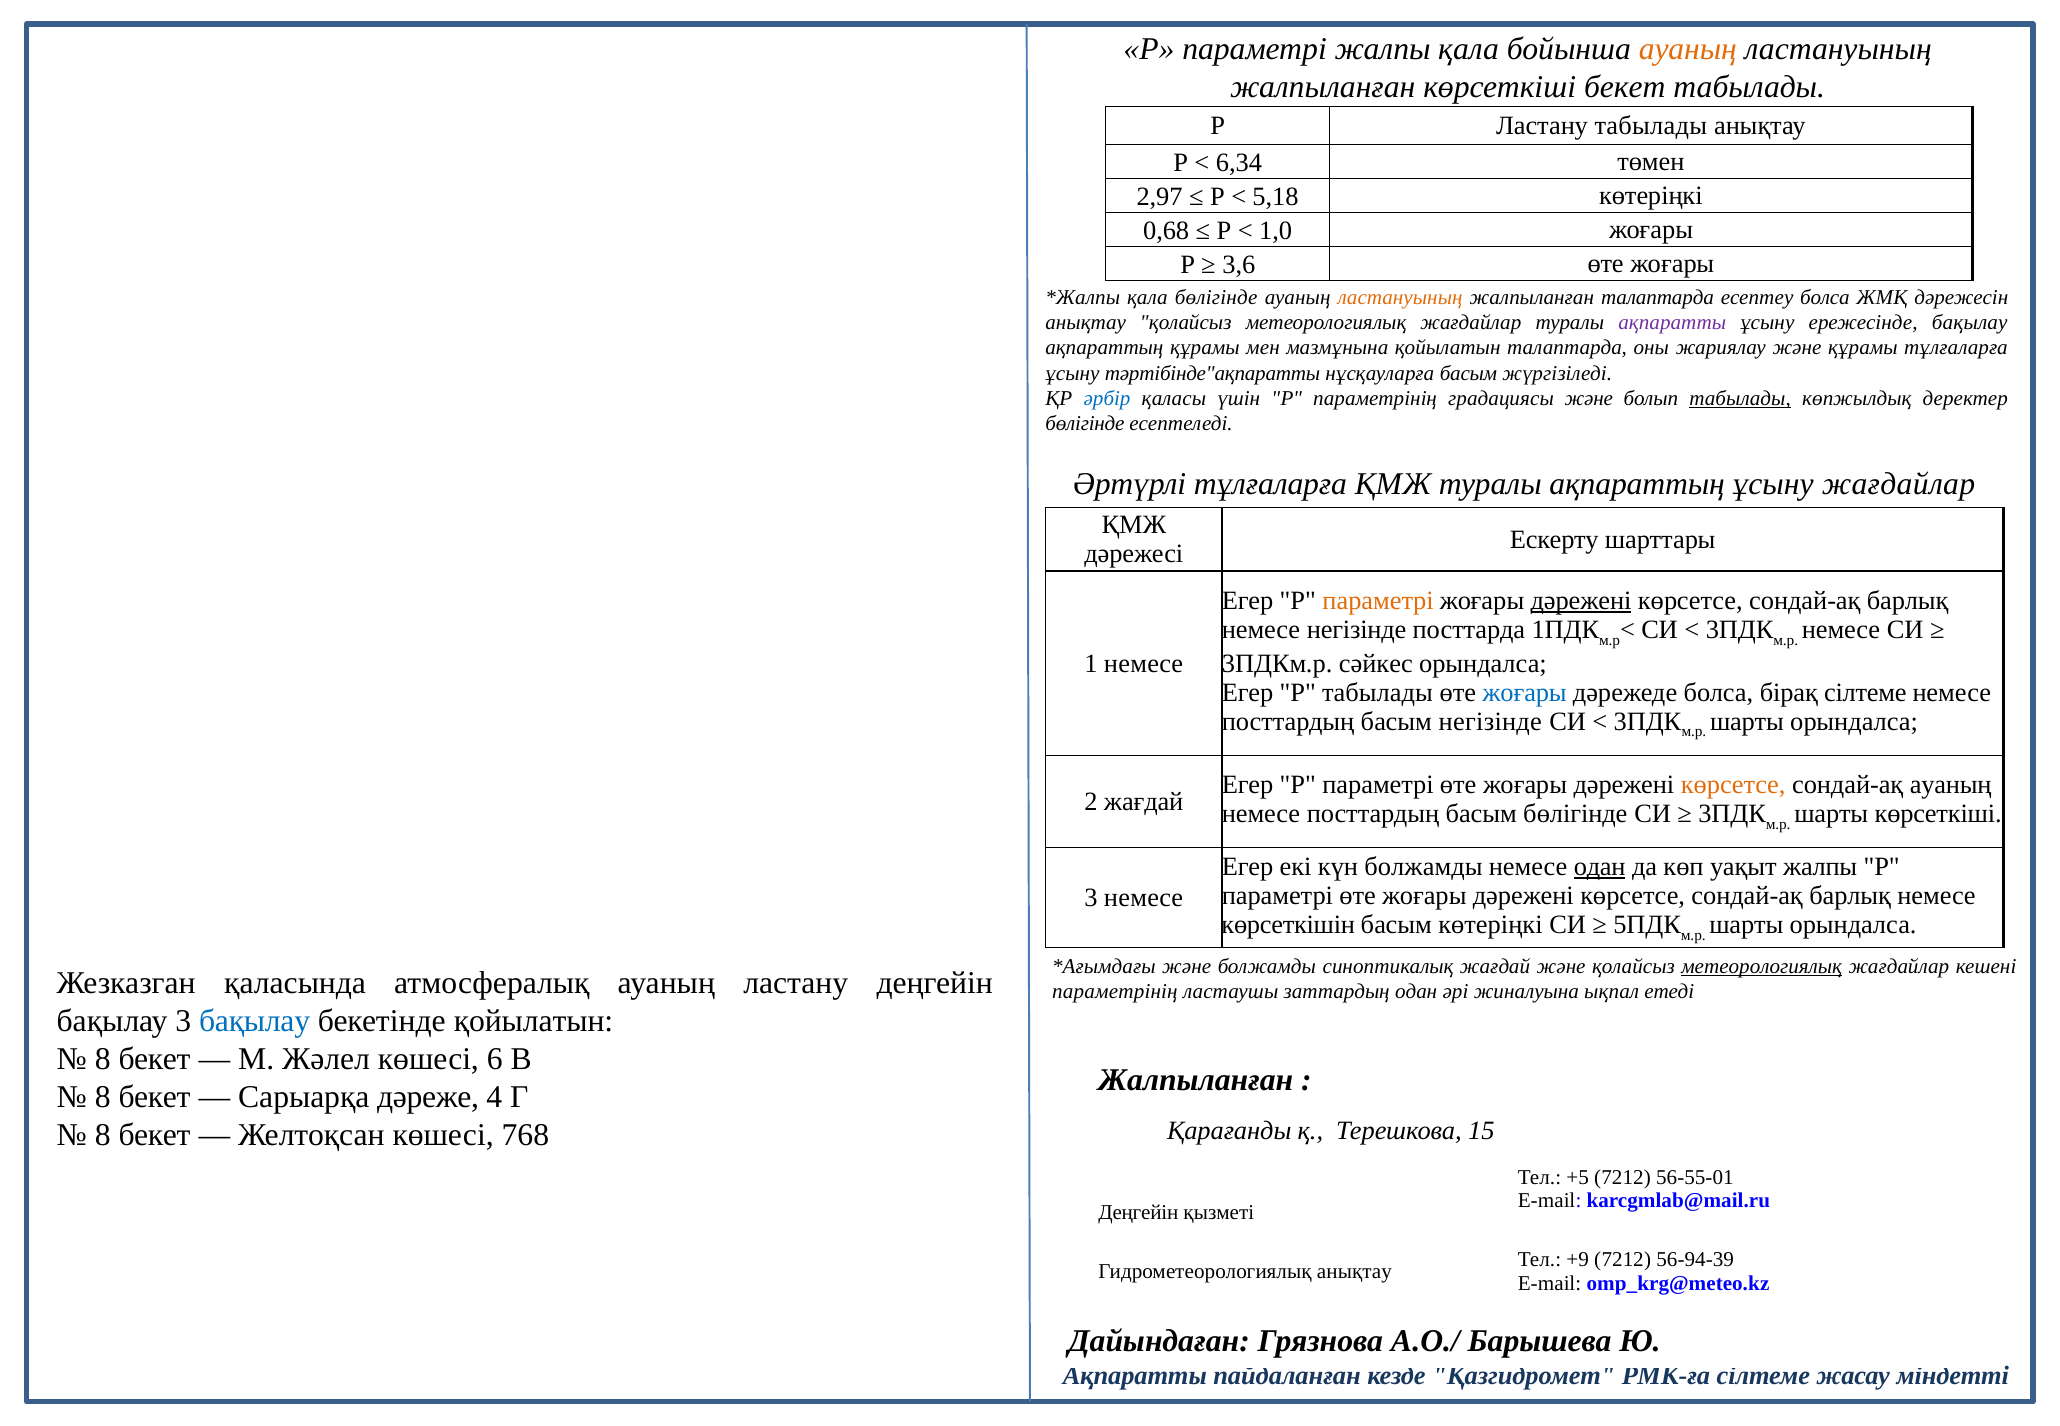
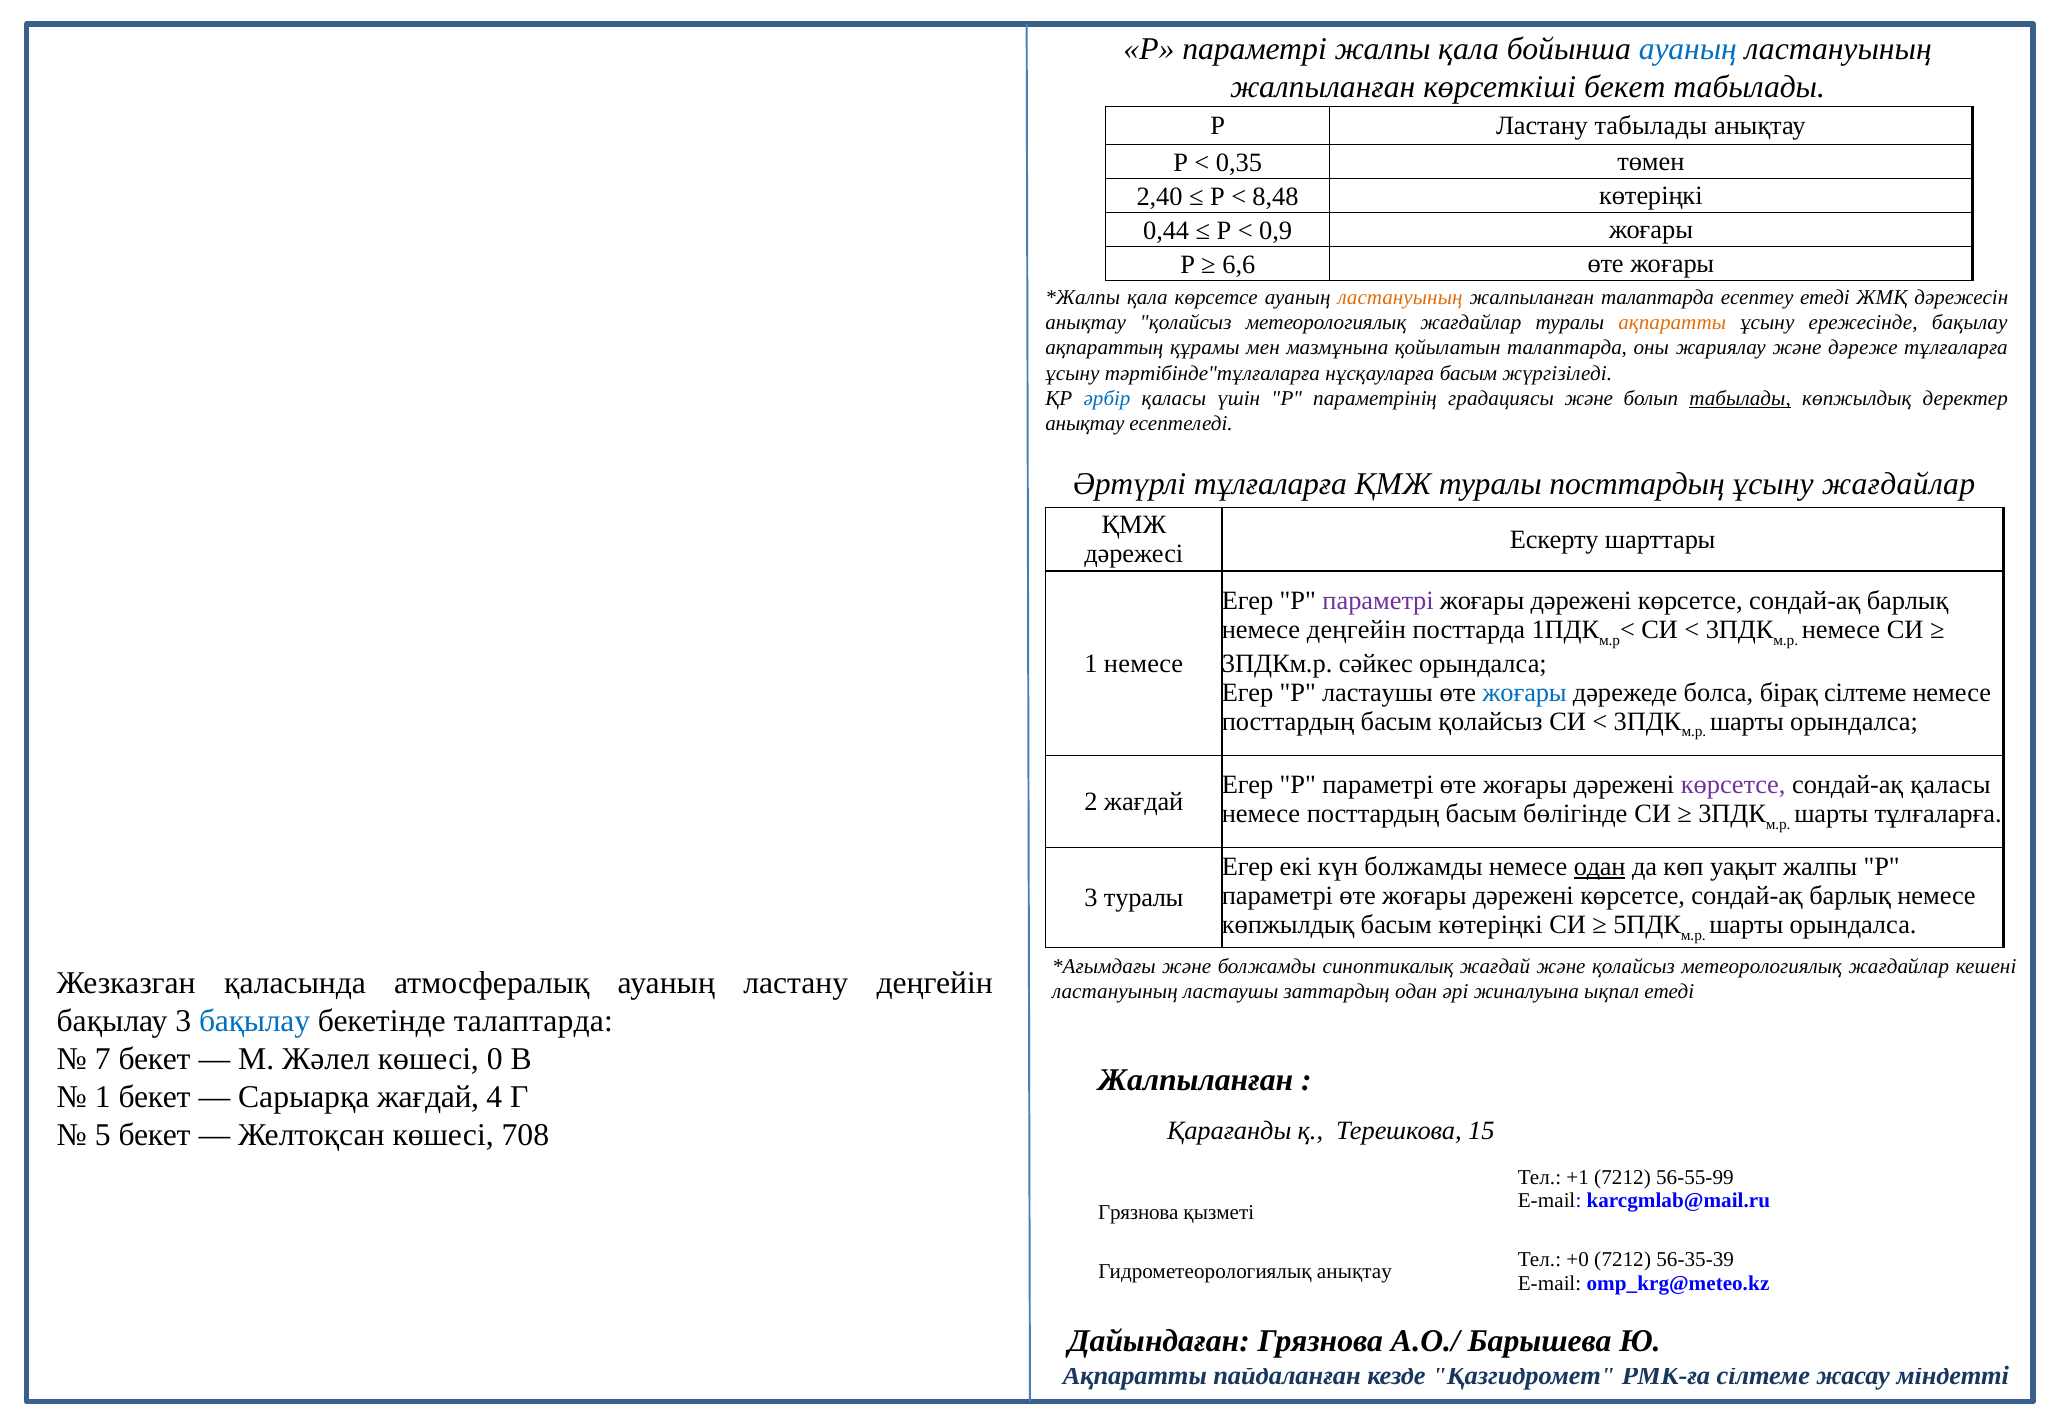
ауаның at (1688, 49) colour: orange -> blue
6,34: 6,34 -> 0,35
2,97: 2,97 -> 2,40
5,18: 5,18 -> 8,48
0,68: 0,68 -> 0,44
1,0: 1,0 -> 0,9
3,6: 3,6 -> 6,6
қала бөлігінде: бөлігінде -> көрсетсе
есептеу болса: болса -> етеді
ақпаратты at (1672, 323) colour: purple -> orange
және құрамы: құрамы -> дәреже
тәртібінде"ақпаратты: тәртібінде"ақпаратты -> тәртібінде"тұлғаларға
бөлігінде at (1085, 424): бөлігінде -> анықтау
туралы ақпараттың: ақпараттың -> посттардың
параметрі at (1378, 601) colour: orange -> purple
дәрежені at (1581, 601) underline: present -> none
немесе негізінде: негізінде -> деңгейін
P табылады: табылады -> ластаушы
басым негізінде: негізінде -> қолайсыз
көрсетсе at (1733, 785) colour: orange -> purple
сондай-ақ ауаның: ауаның -> қаласы
шарты көрсеткіші: көрсеткіші -> тұлғаларға
3 немесе: немесе -> туралы
көрсеткішін at (1288, 925): көрсеткішін -> көпжылдық
метеорологиялық at (1762, 966) underline: present -> none
параметрінің at (1115, 991): параметрінің -> ластануының
бекетінде қойылатын: қойылатын -> талаптарда
8 at (103, 1059): 8 -> 7
6: 6 -> 0
8 at (103, 1097): 8 -> 1
Сарыарқа дәреже: дәреже -> жағдай
8 at (103, 1135): 8 -> 5
768: 768 -> 708
+5: +5 -> +1
56-55-01: 56-55-01 -> 56-55-99
Деңгейін at (1138, 1213): Деңгейін -> Грязнова
+9: +9 -> +0
56-94-39: 56-94-39 -> 56-35-39
